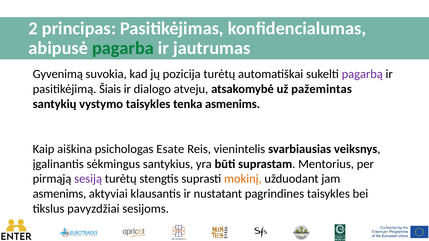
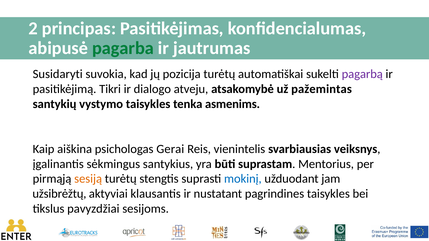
Gyvenimą: Gyvenimą -> Susidaryti
Šiais: Šiais -> Tikri
Esate: Esate -> Gerai
sesiją colour: purple -> orange
mokinį colour: orange -> blue
asmenims at (59, 194): asmenims -> užsibrėžtų
